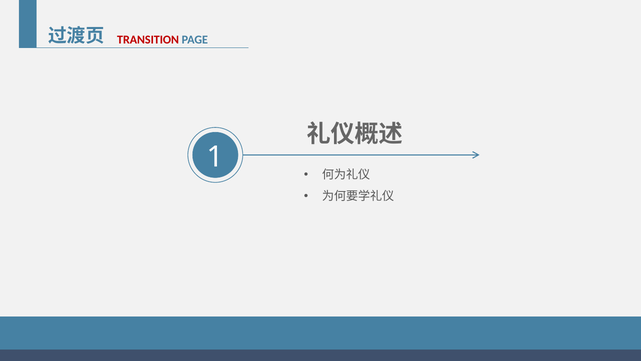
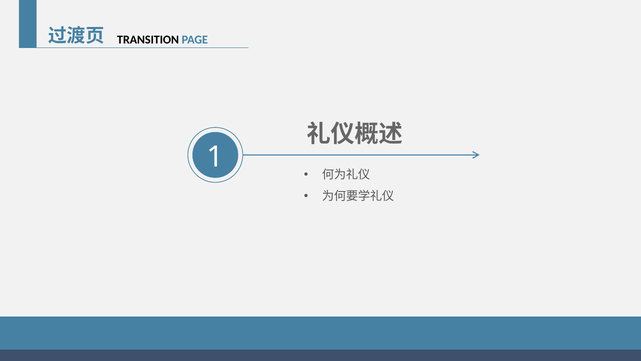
TRANSITION colour: red -> black
